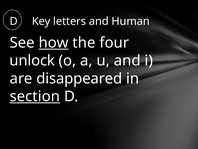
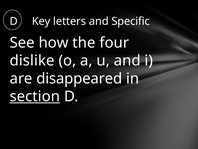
Human: Human -> Specific
how underline: present -> none
unlock: unlock -> dislike
